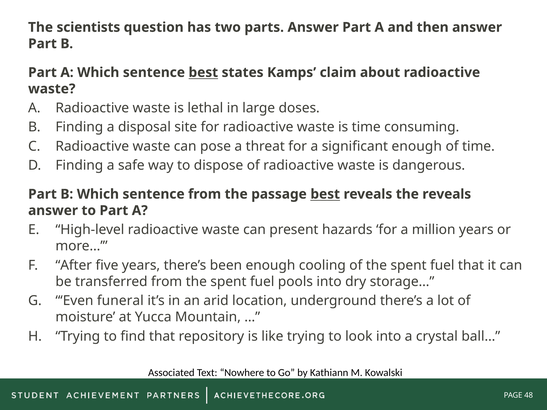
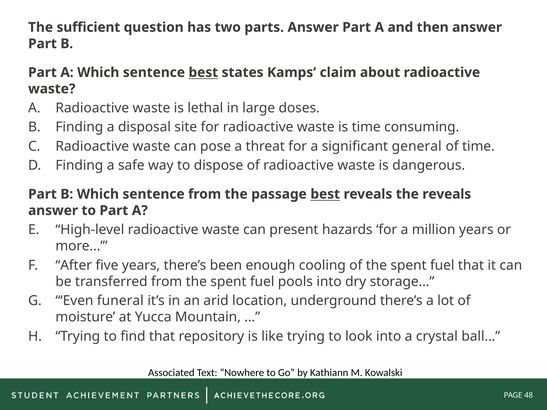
scientists: scientists -> sufficient
significant enough: enough -> general
